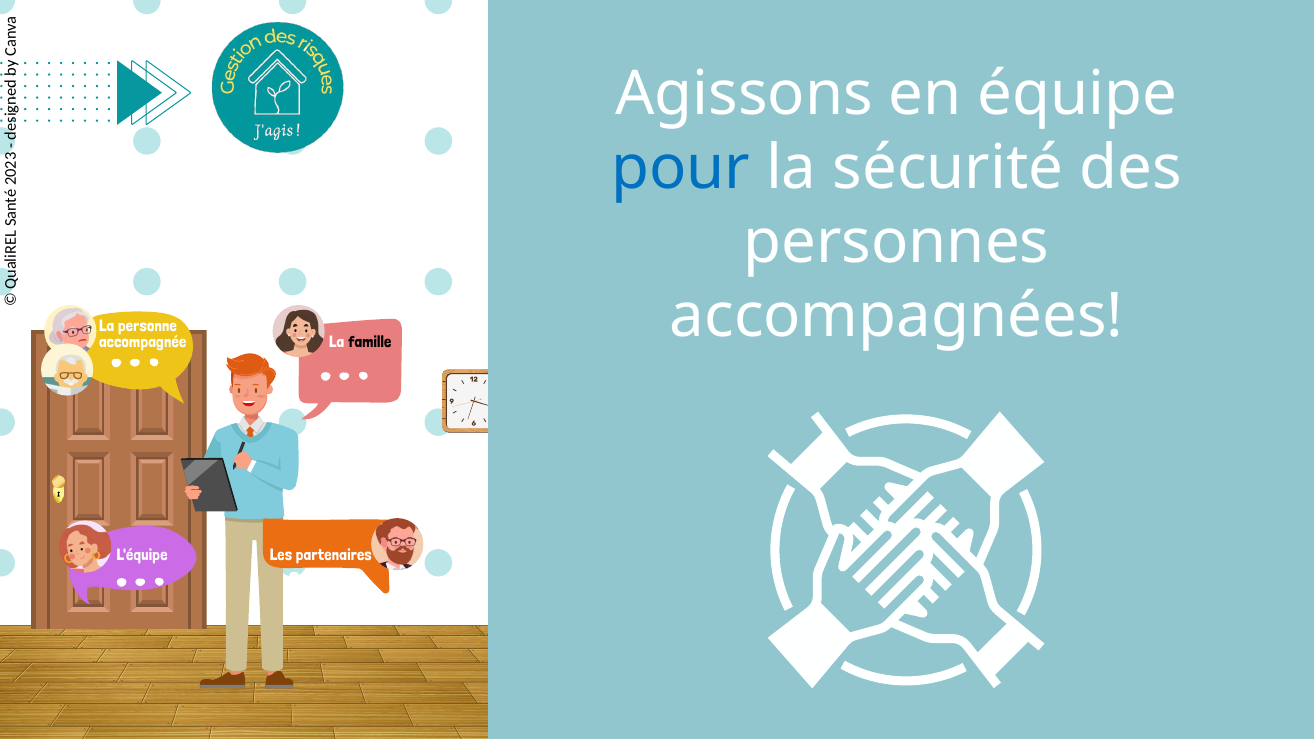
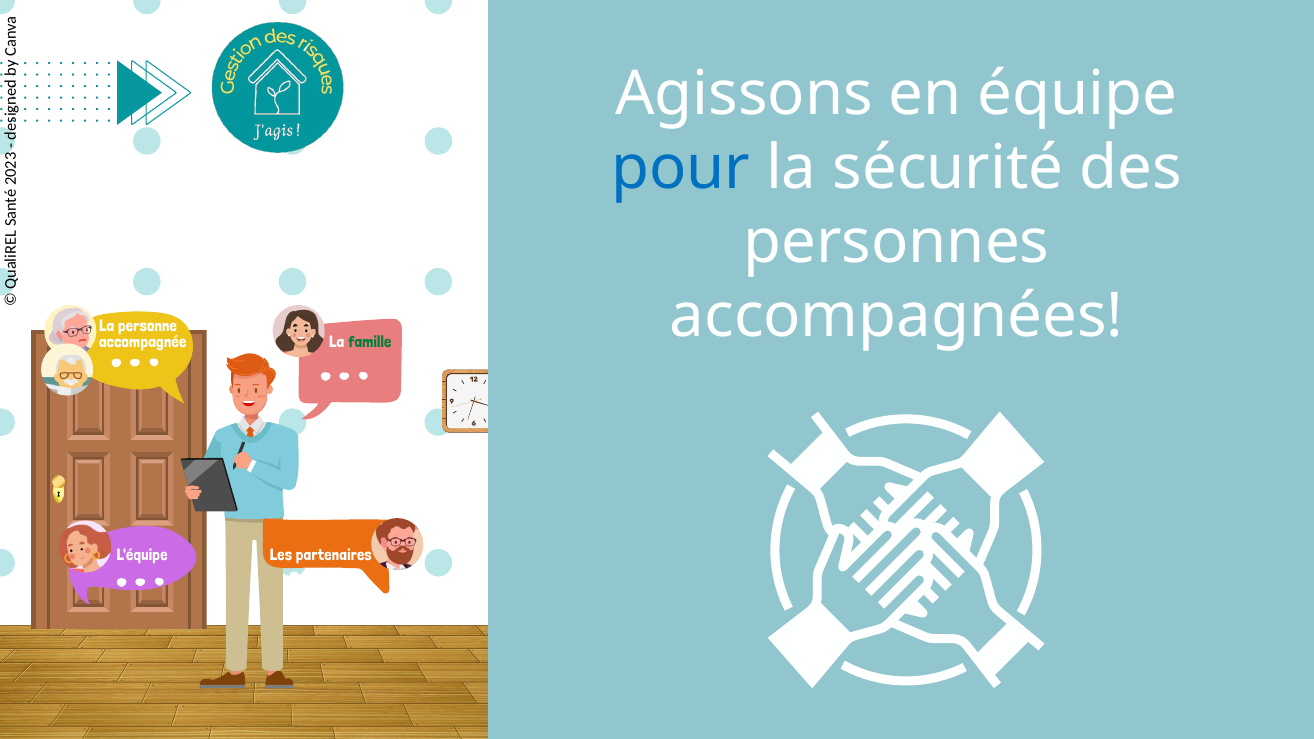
famille colour: black -> green
